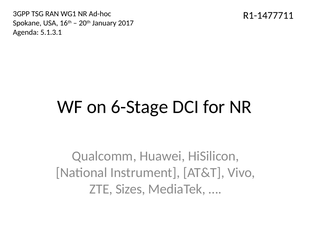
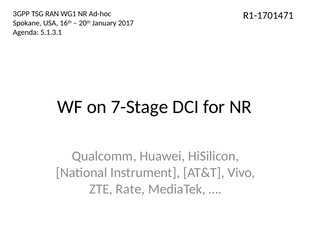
R1-1477711: R1-1477711 -> R1-1701471
6-Stage: 6-Stage -> 7-Stage
Sizes: Sizes -> Rate
